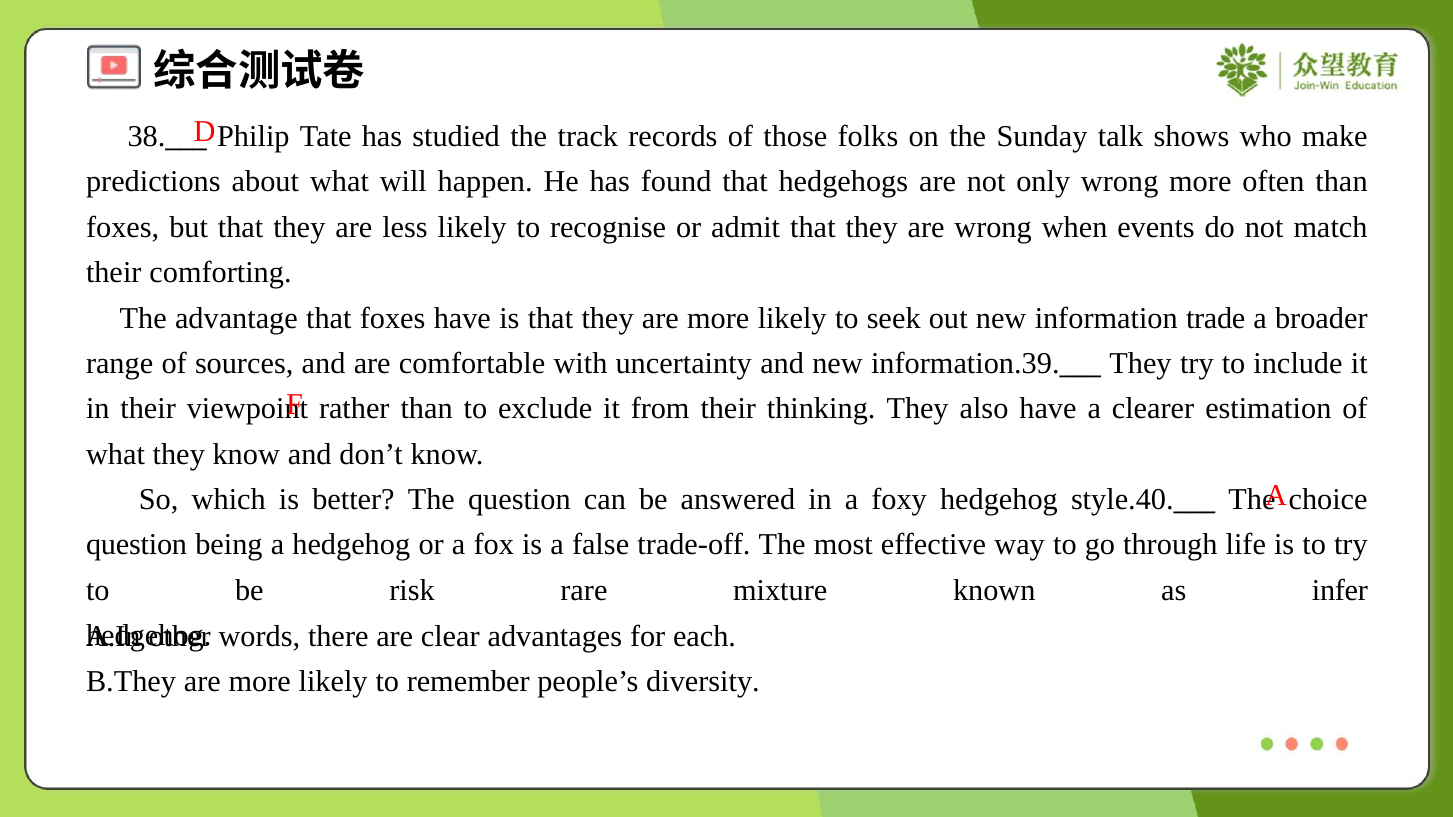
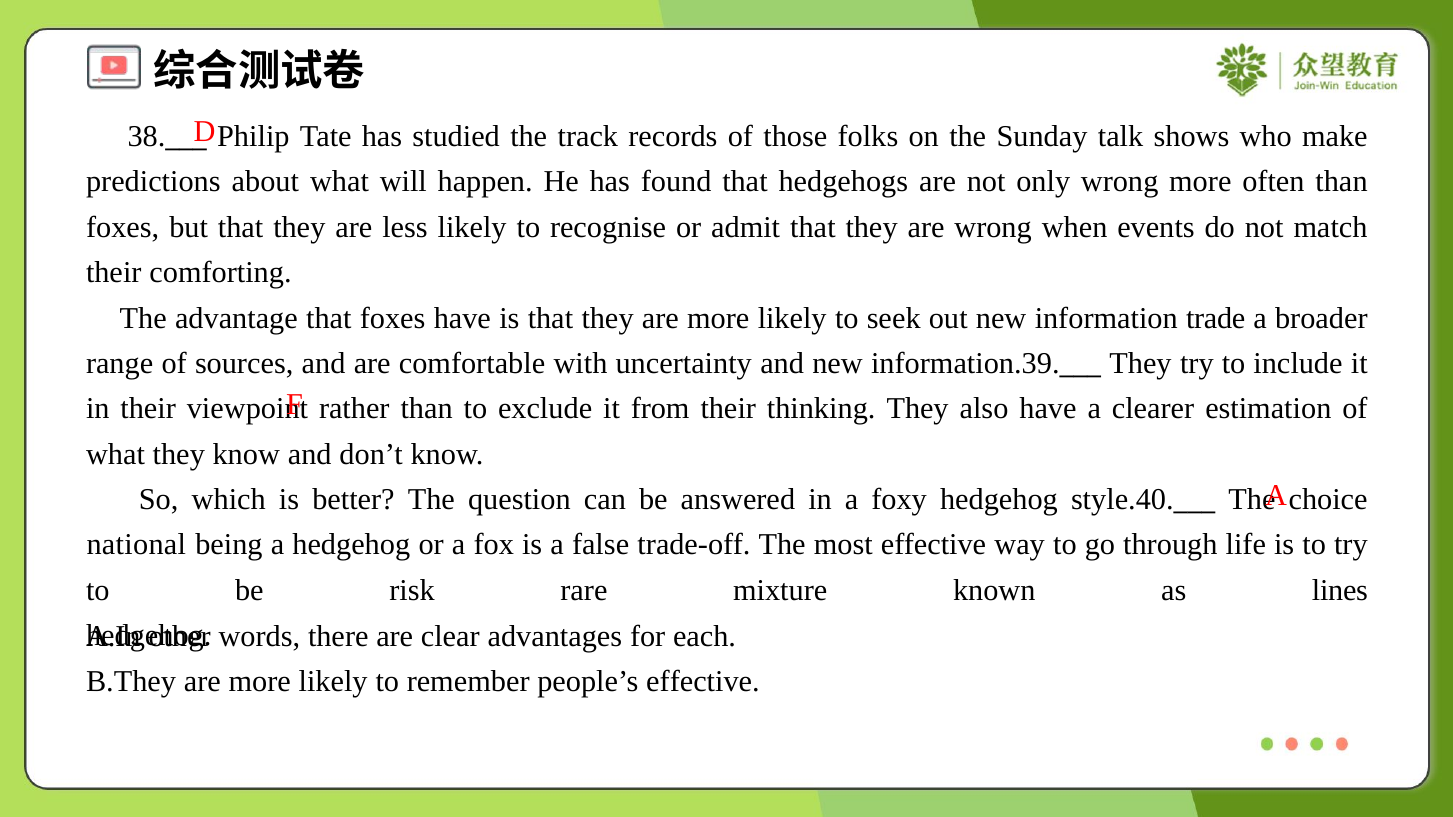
question at (137, 545): question -> national
infer: infer -> lines
people’s diversity: diversity -> effective
